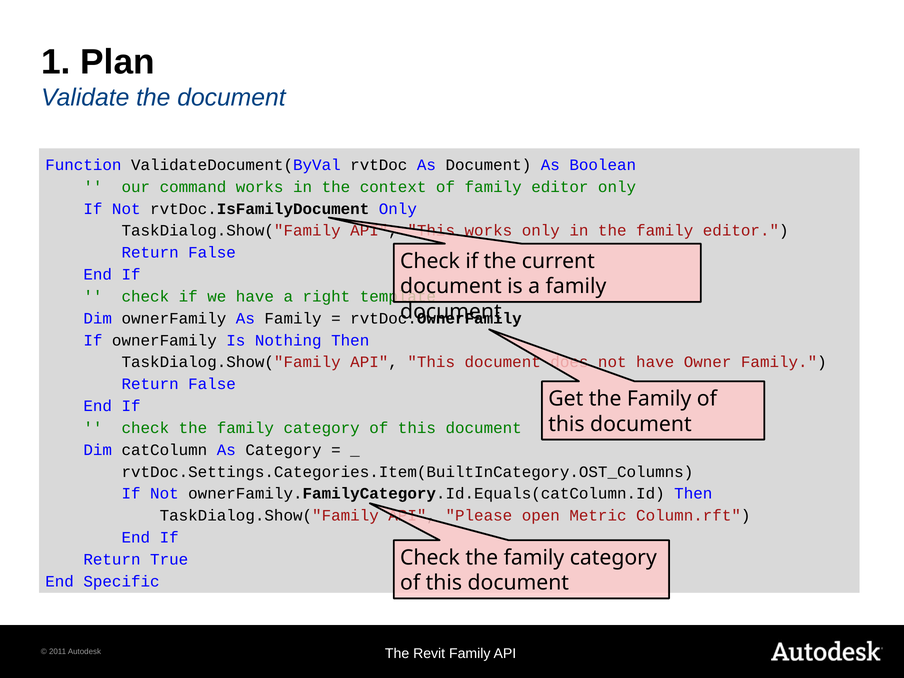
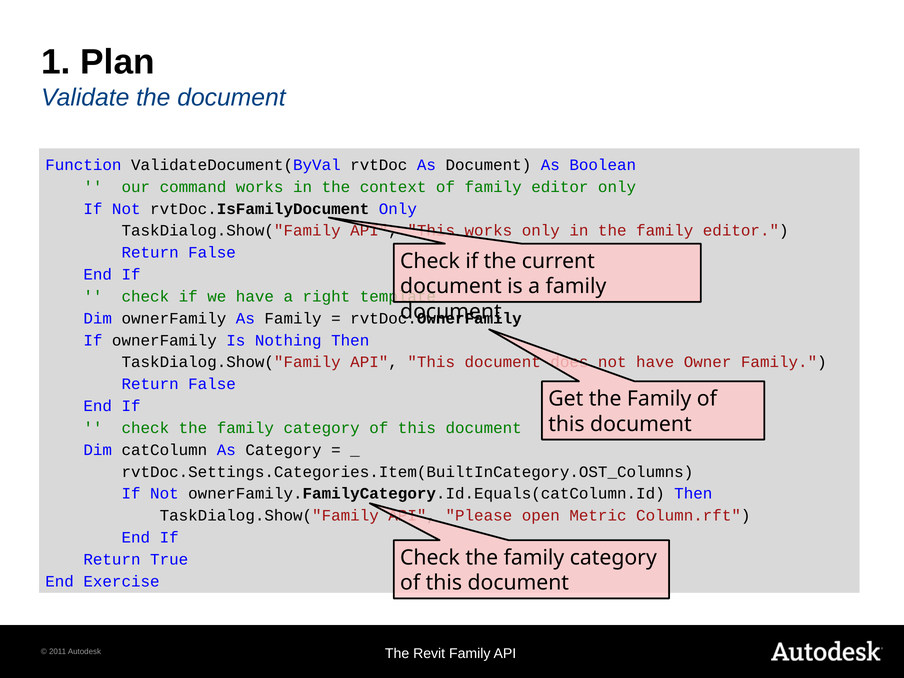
Specific: Specific -> Exercise
